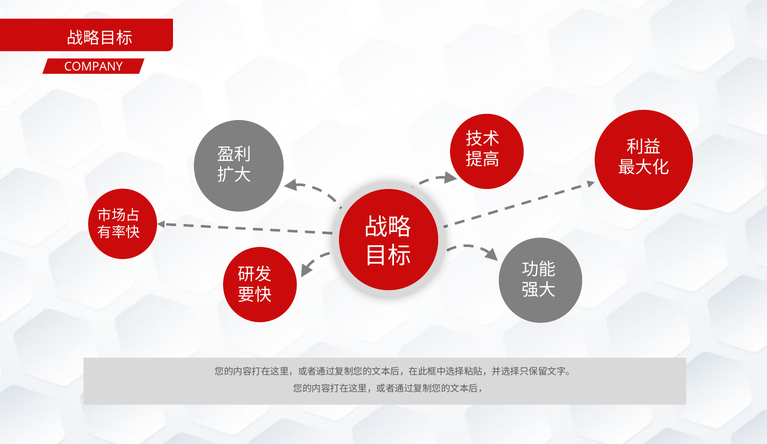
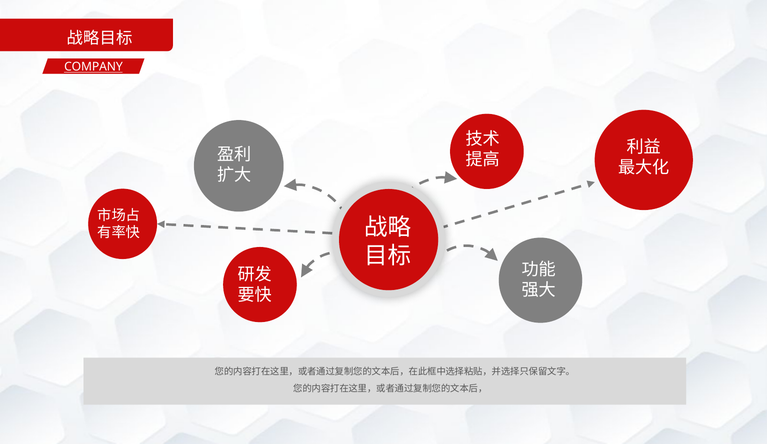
COMPANY underline: none -> present
